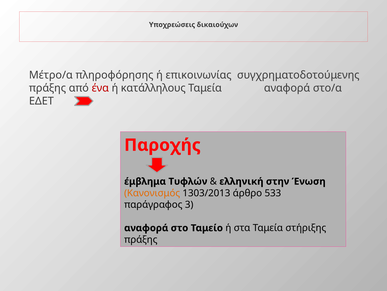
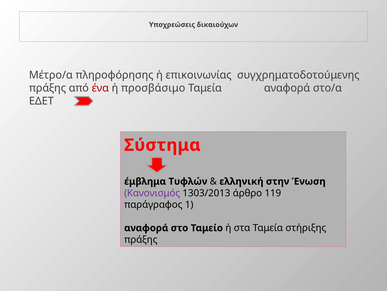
κατάλληλους: κατάλληλους -> προσβάσιμο
Παροχής: Παροχής -> Σύστημα
Κανονισμός colour: orange -> purple
533: 533 -> 119
3: 3 -> 1
